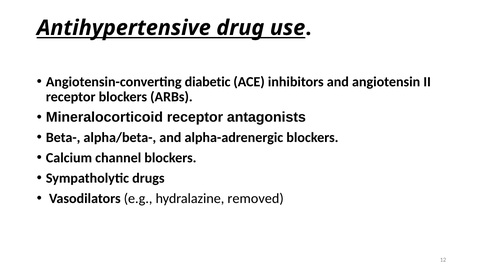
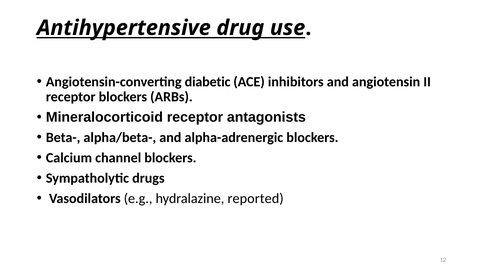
removed: removed -> reported
